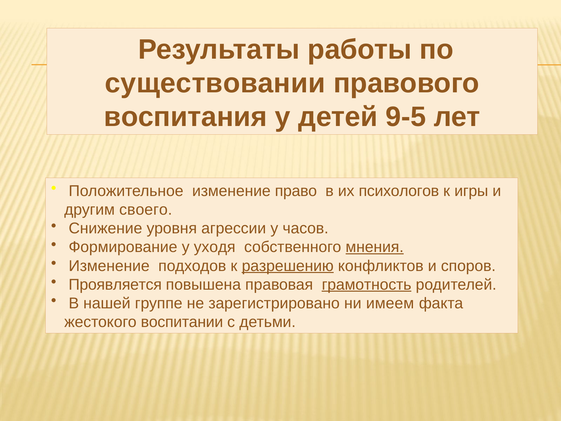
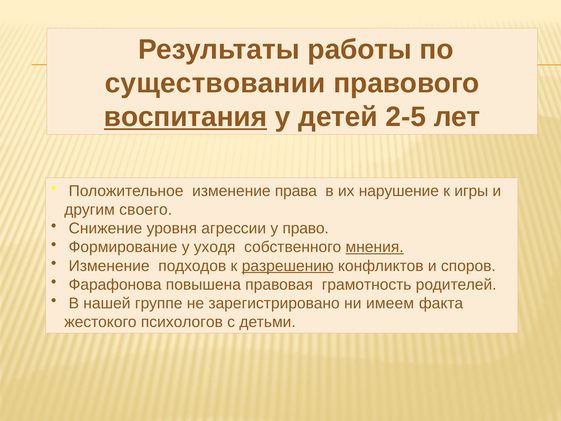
воспитания underline: none -> present
9-5: 9-5 -> 2-5
право: право -> права
психологов: психологов -> нарушение
часов: часов -> право
Проявляется: Проявляется -> Фарафонова
грамотность underline: present -> none
воспитании: воспитании -> психологов
